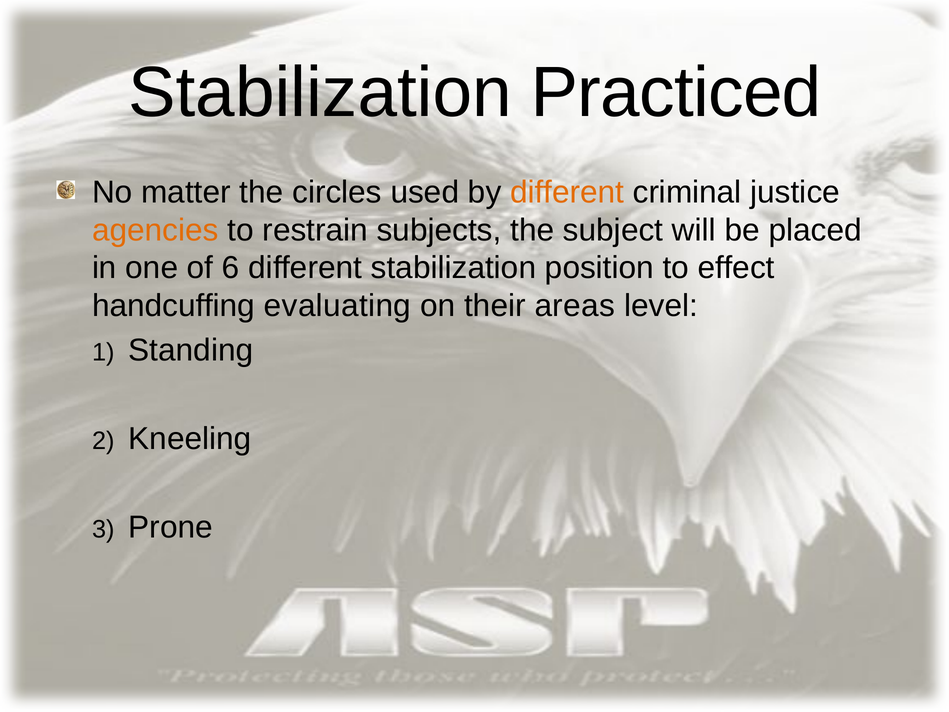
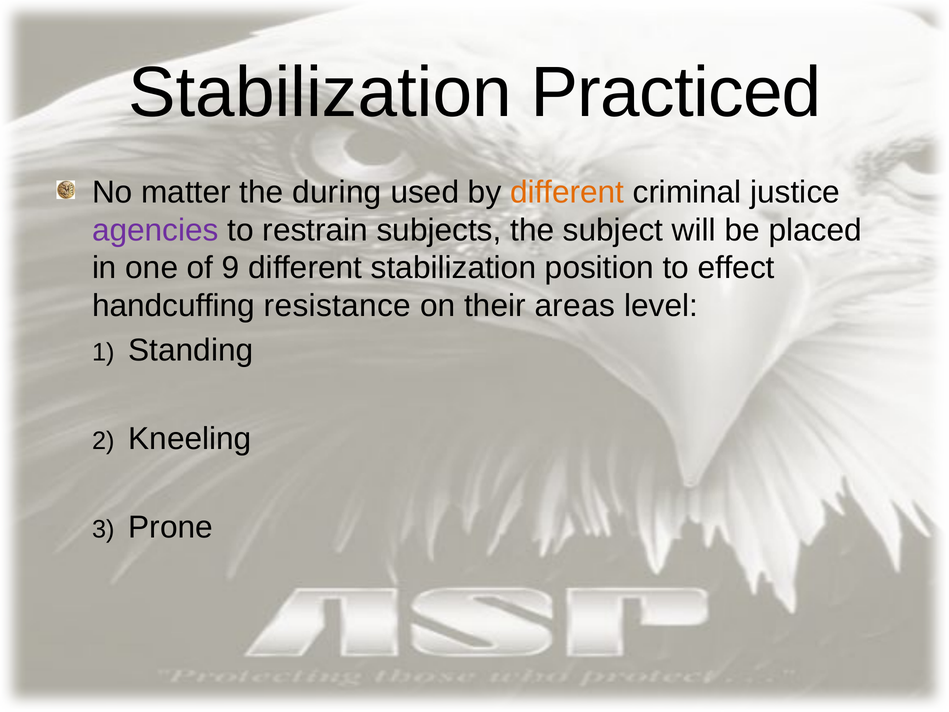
circles: circles -> during
agencies colour: orange -> purple
6: 6 -> 9
evaluating: evaluating -> resistance
